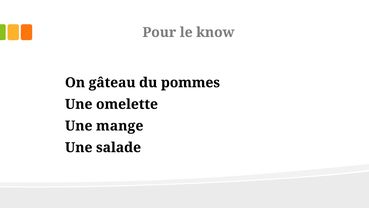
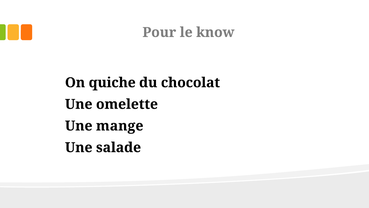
gâteau: gâteau -> quiche
pommes: pommes -> chocolat
